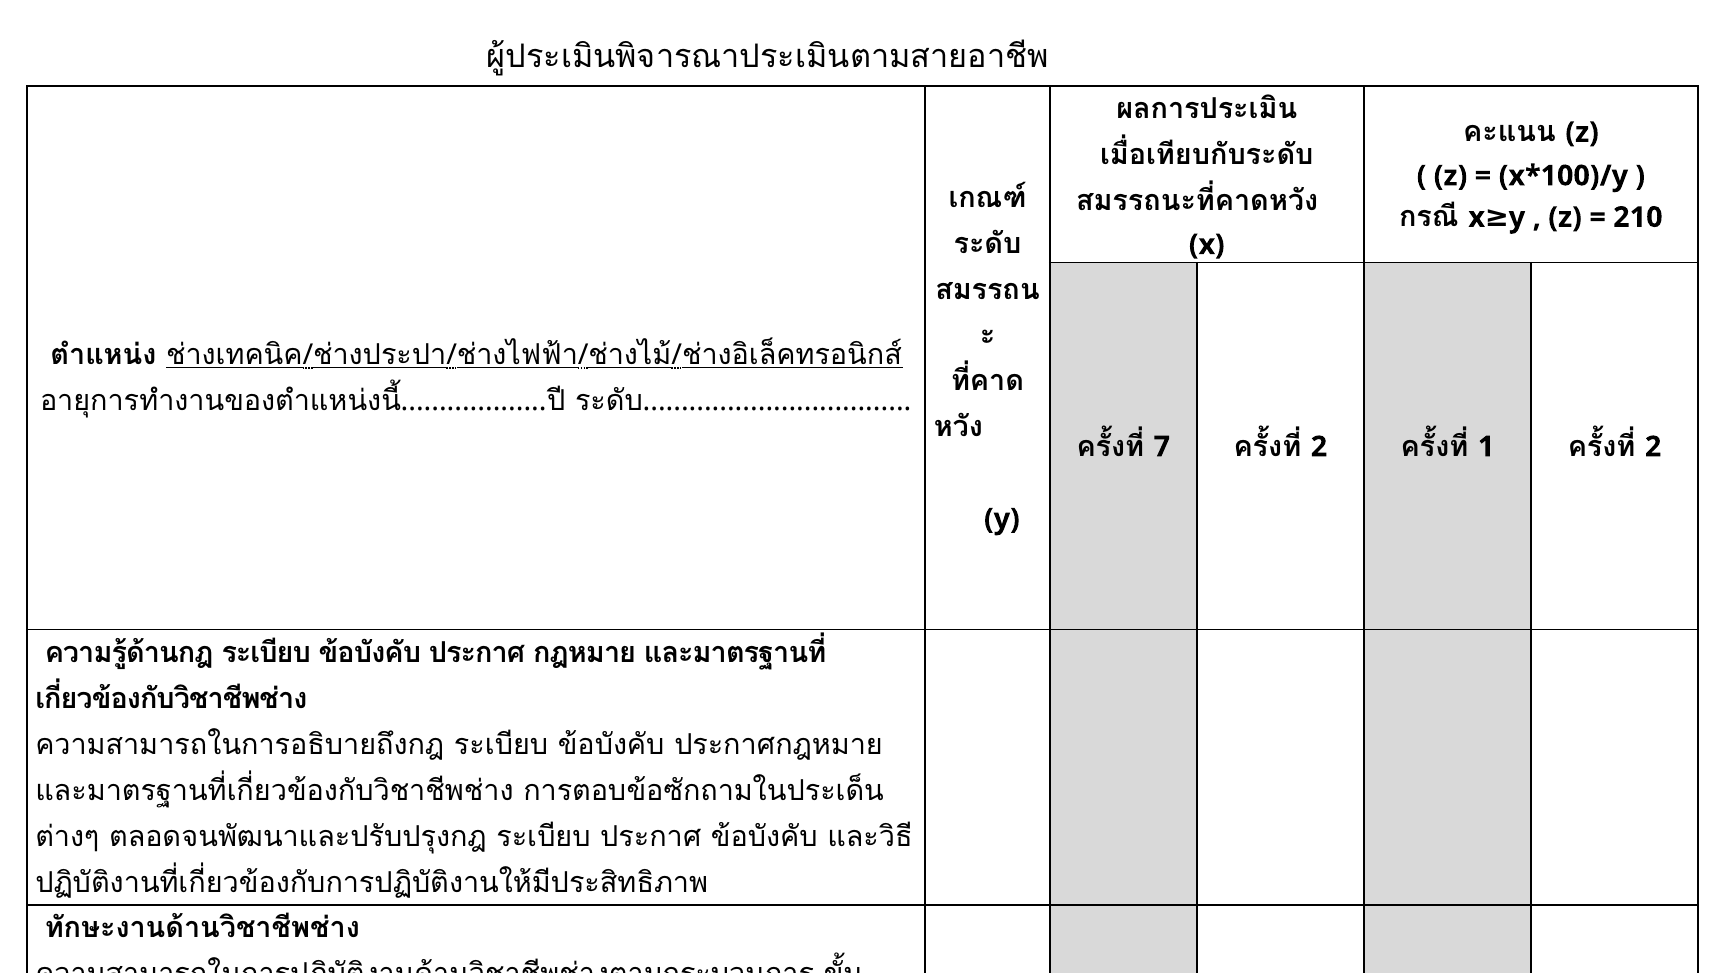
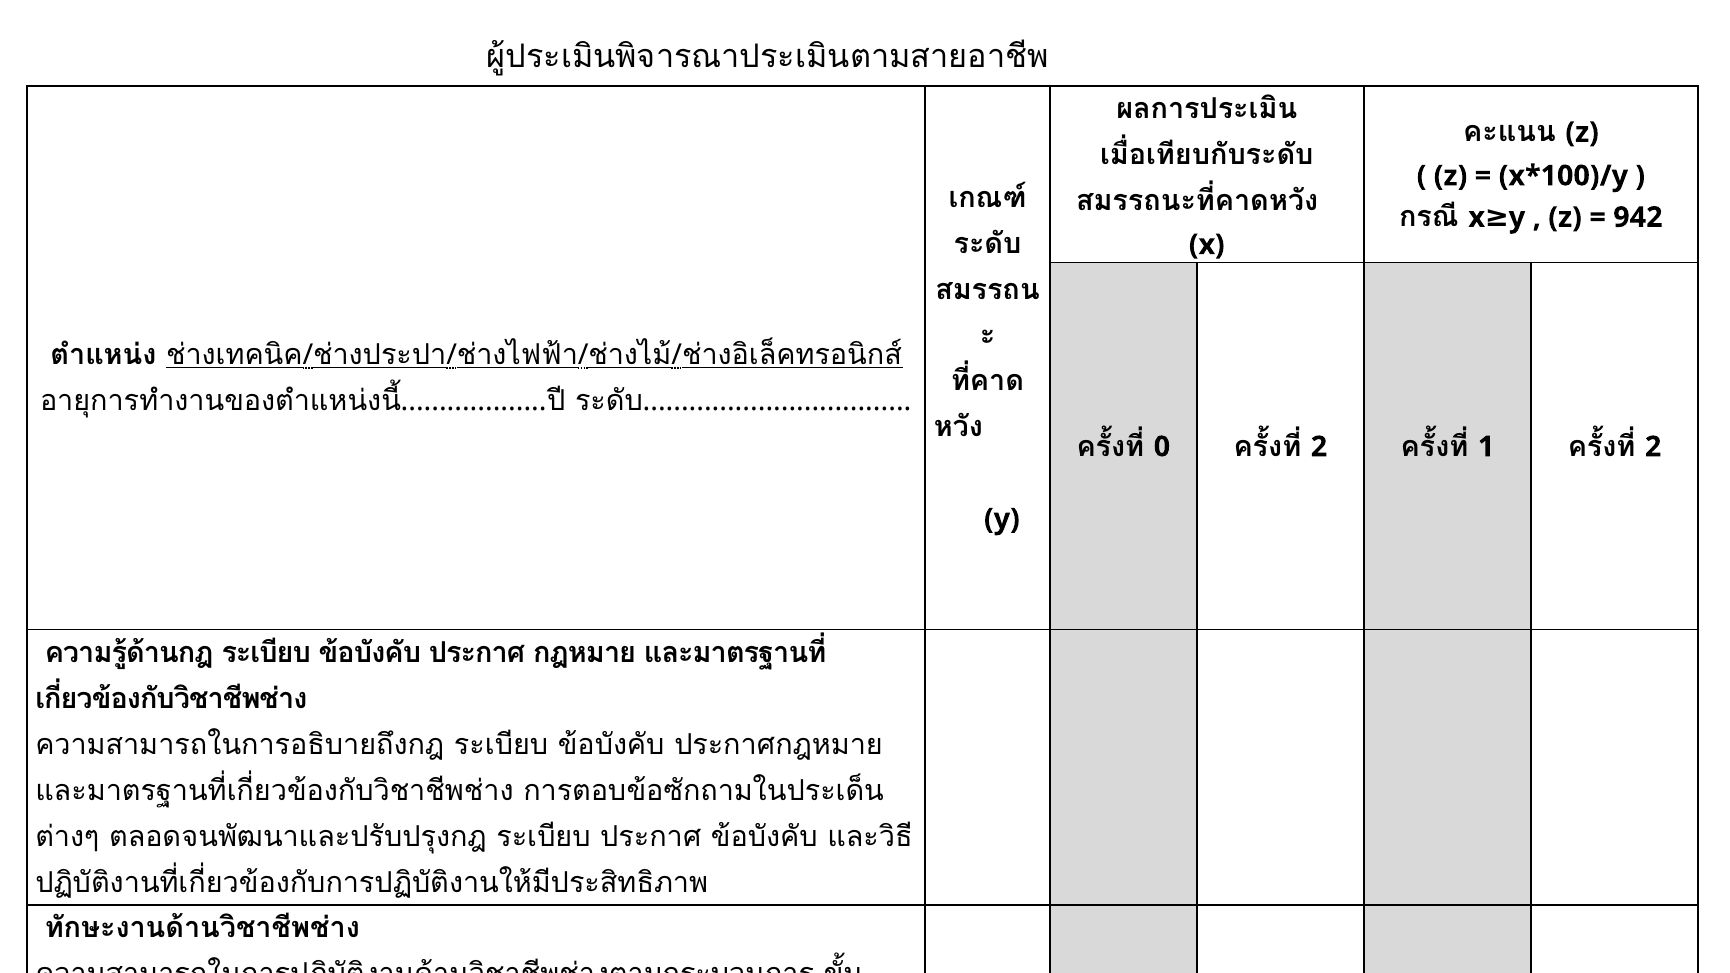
210: 210 -> 942
7: 7 -> 0
